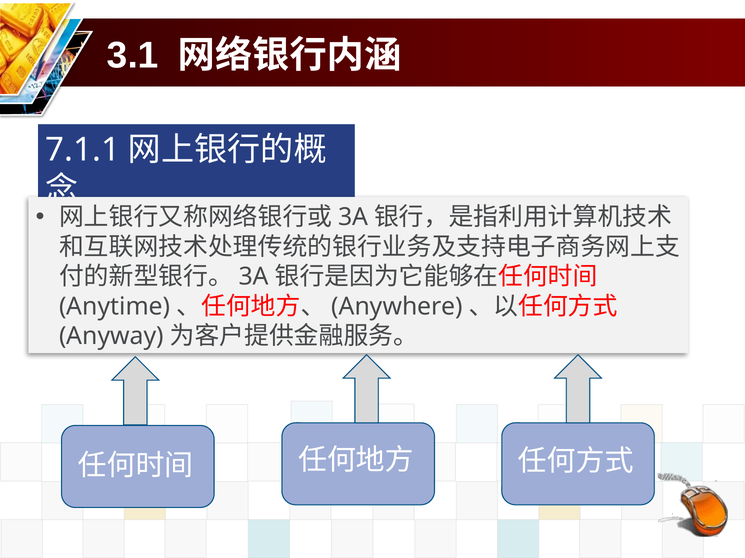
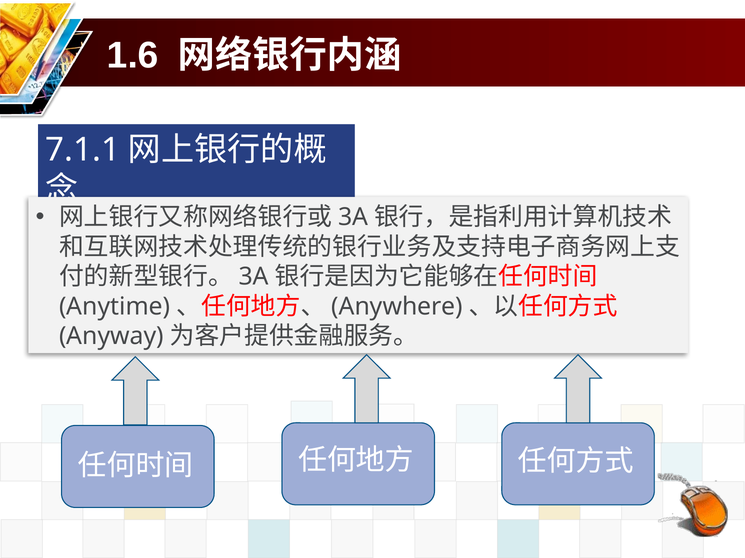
3.1: 3.1 -> 1.6
